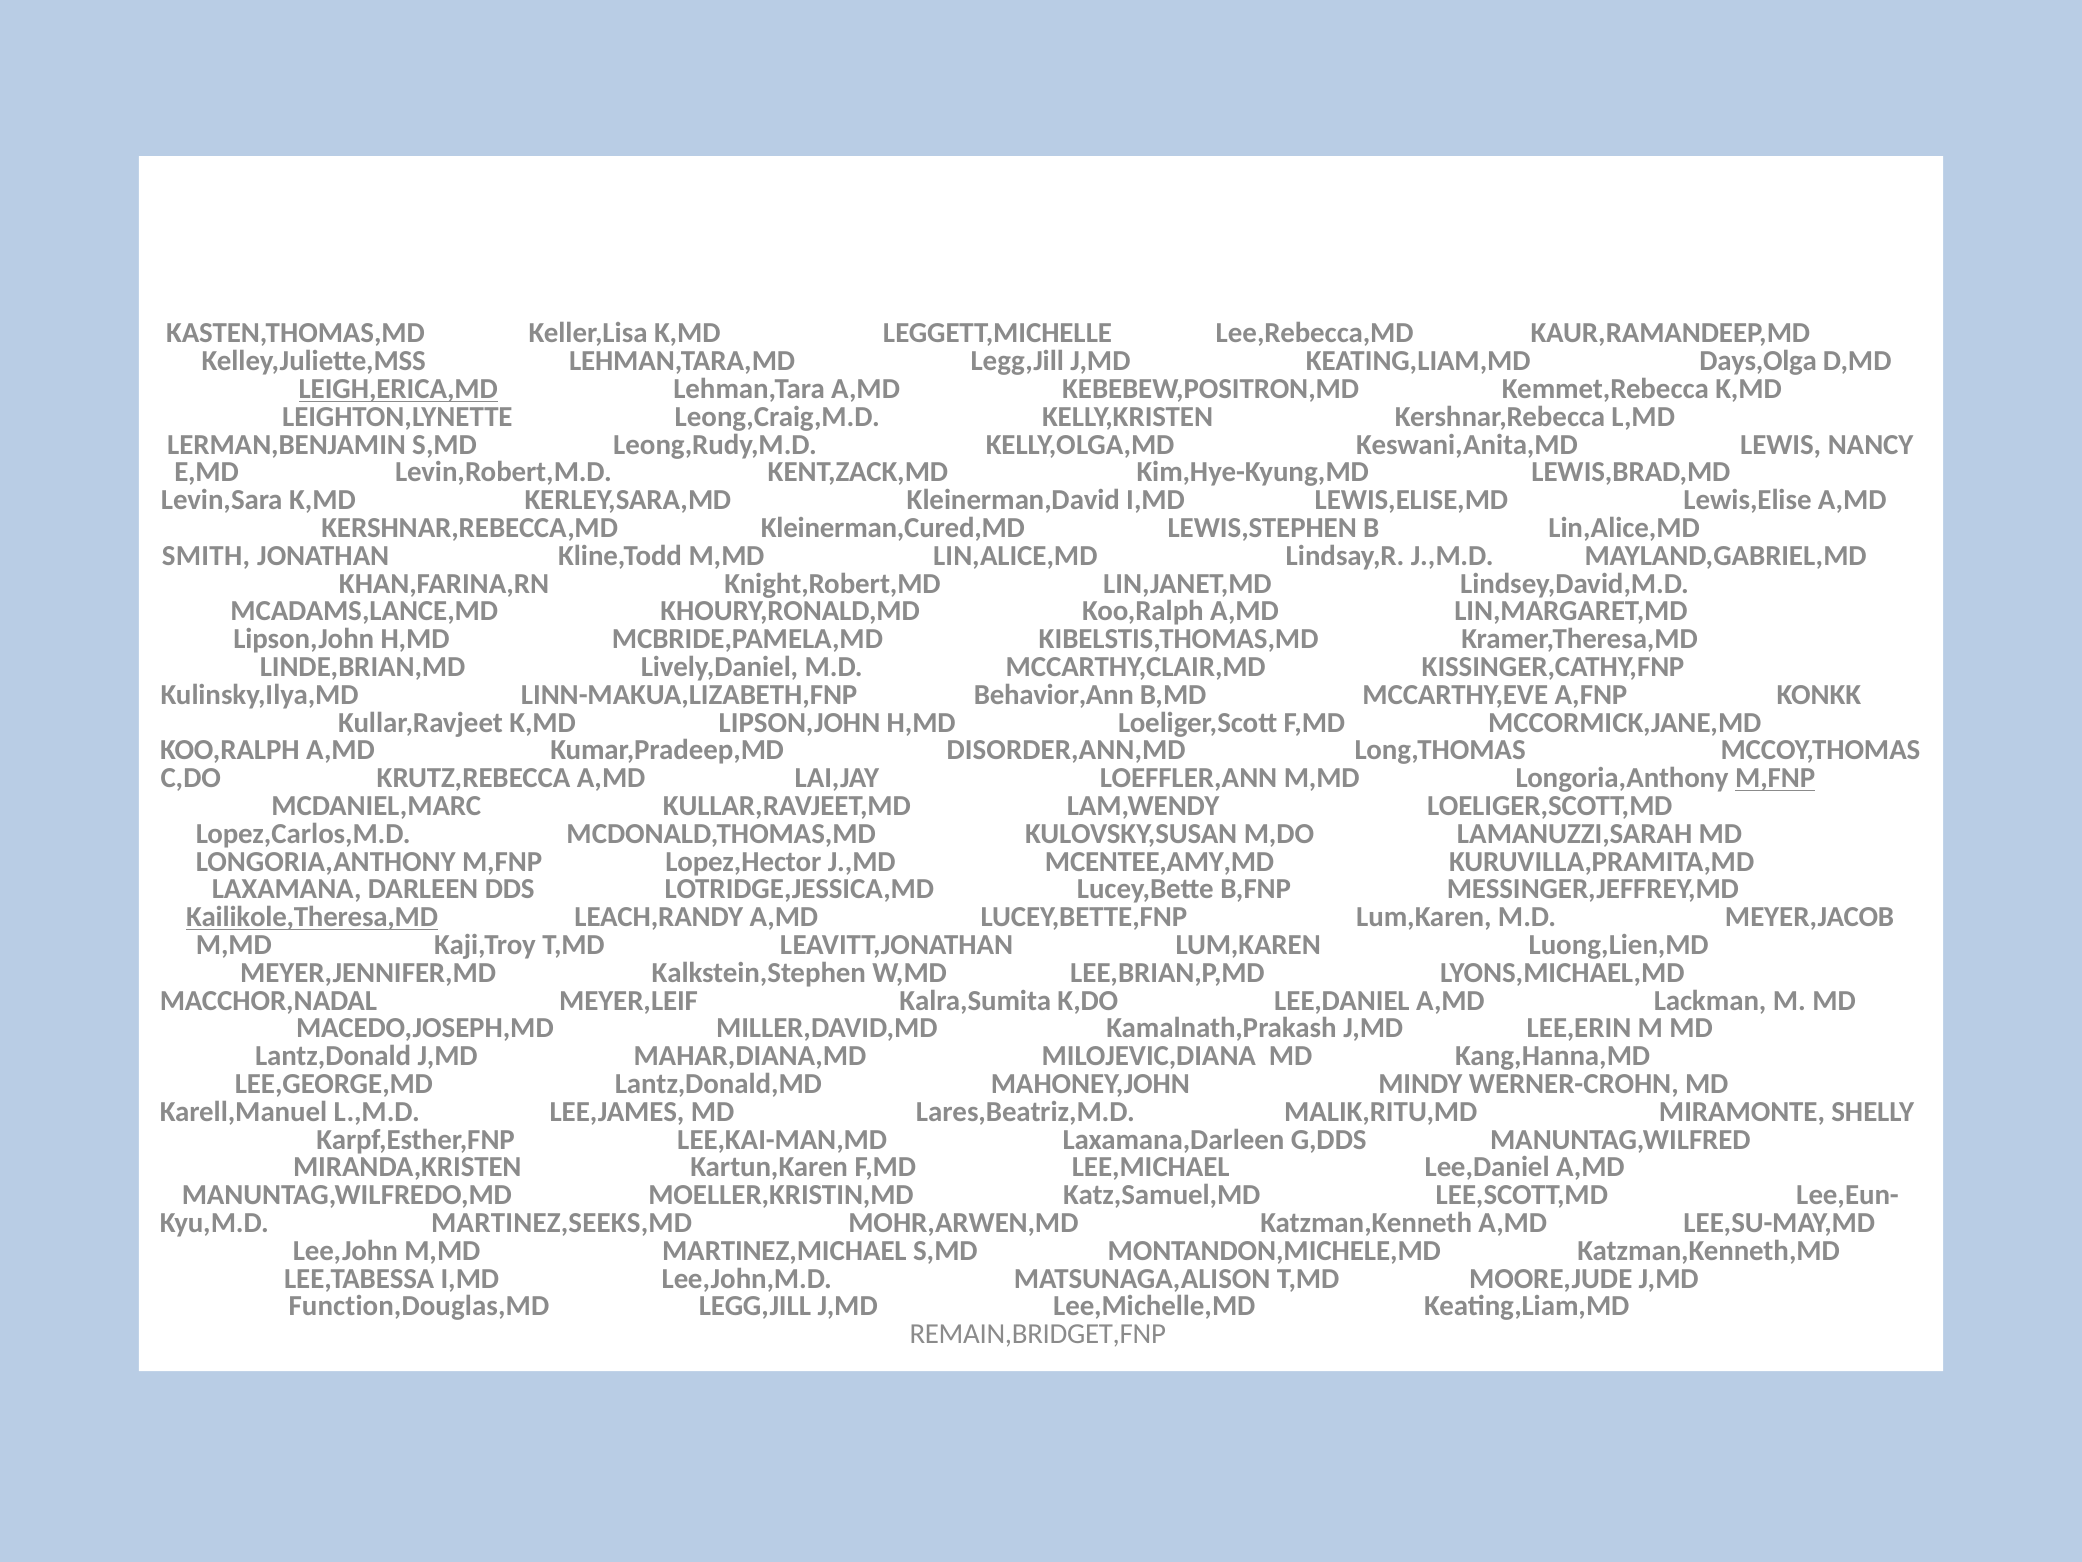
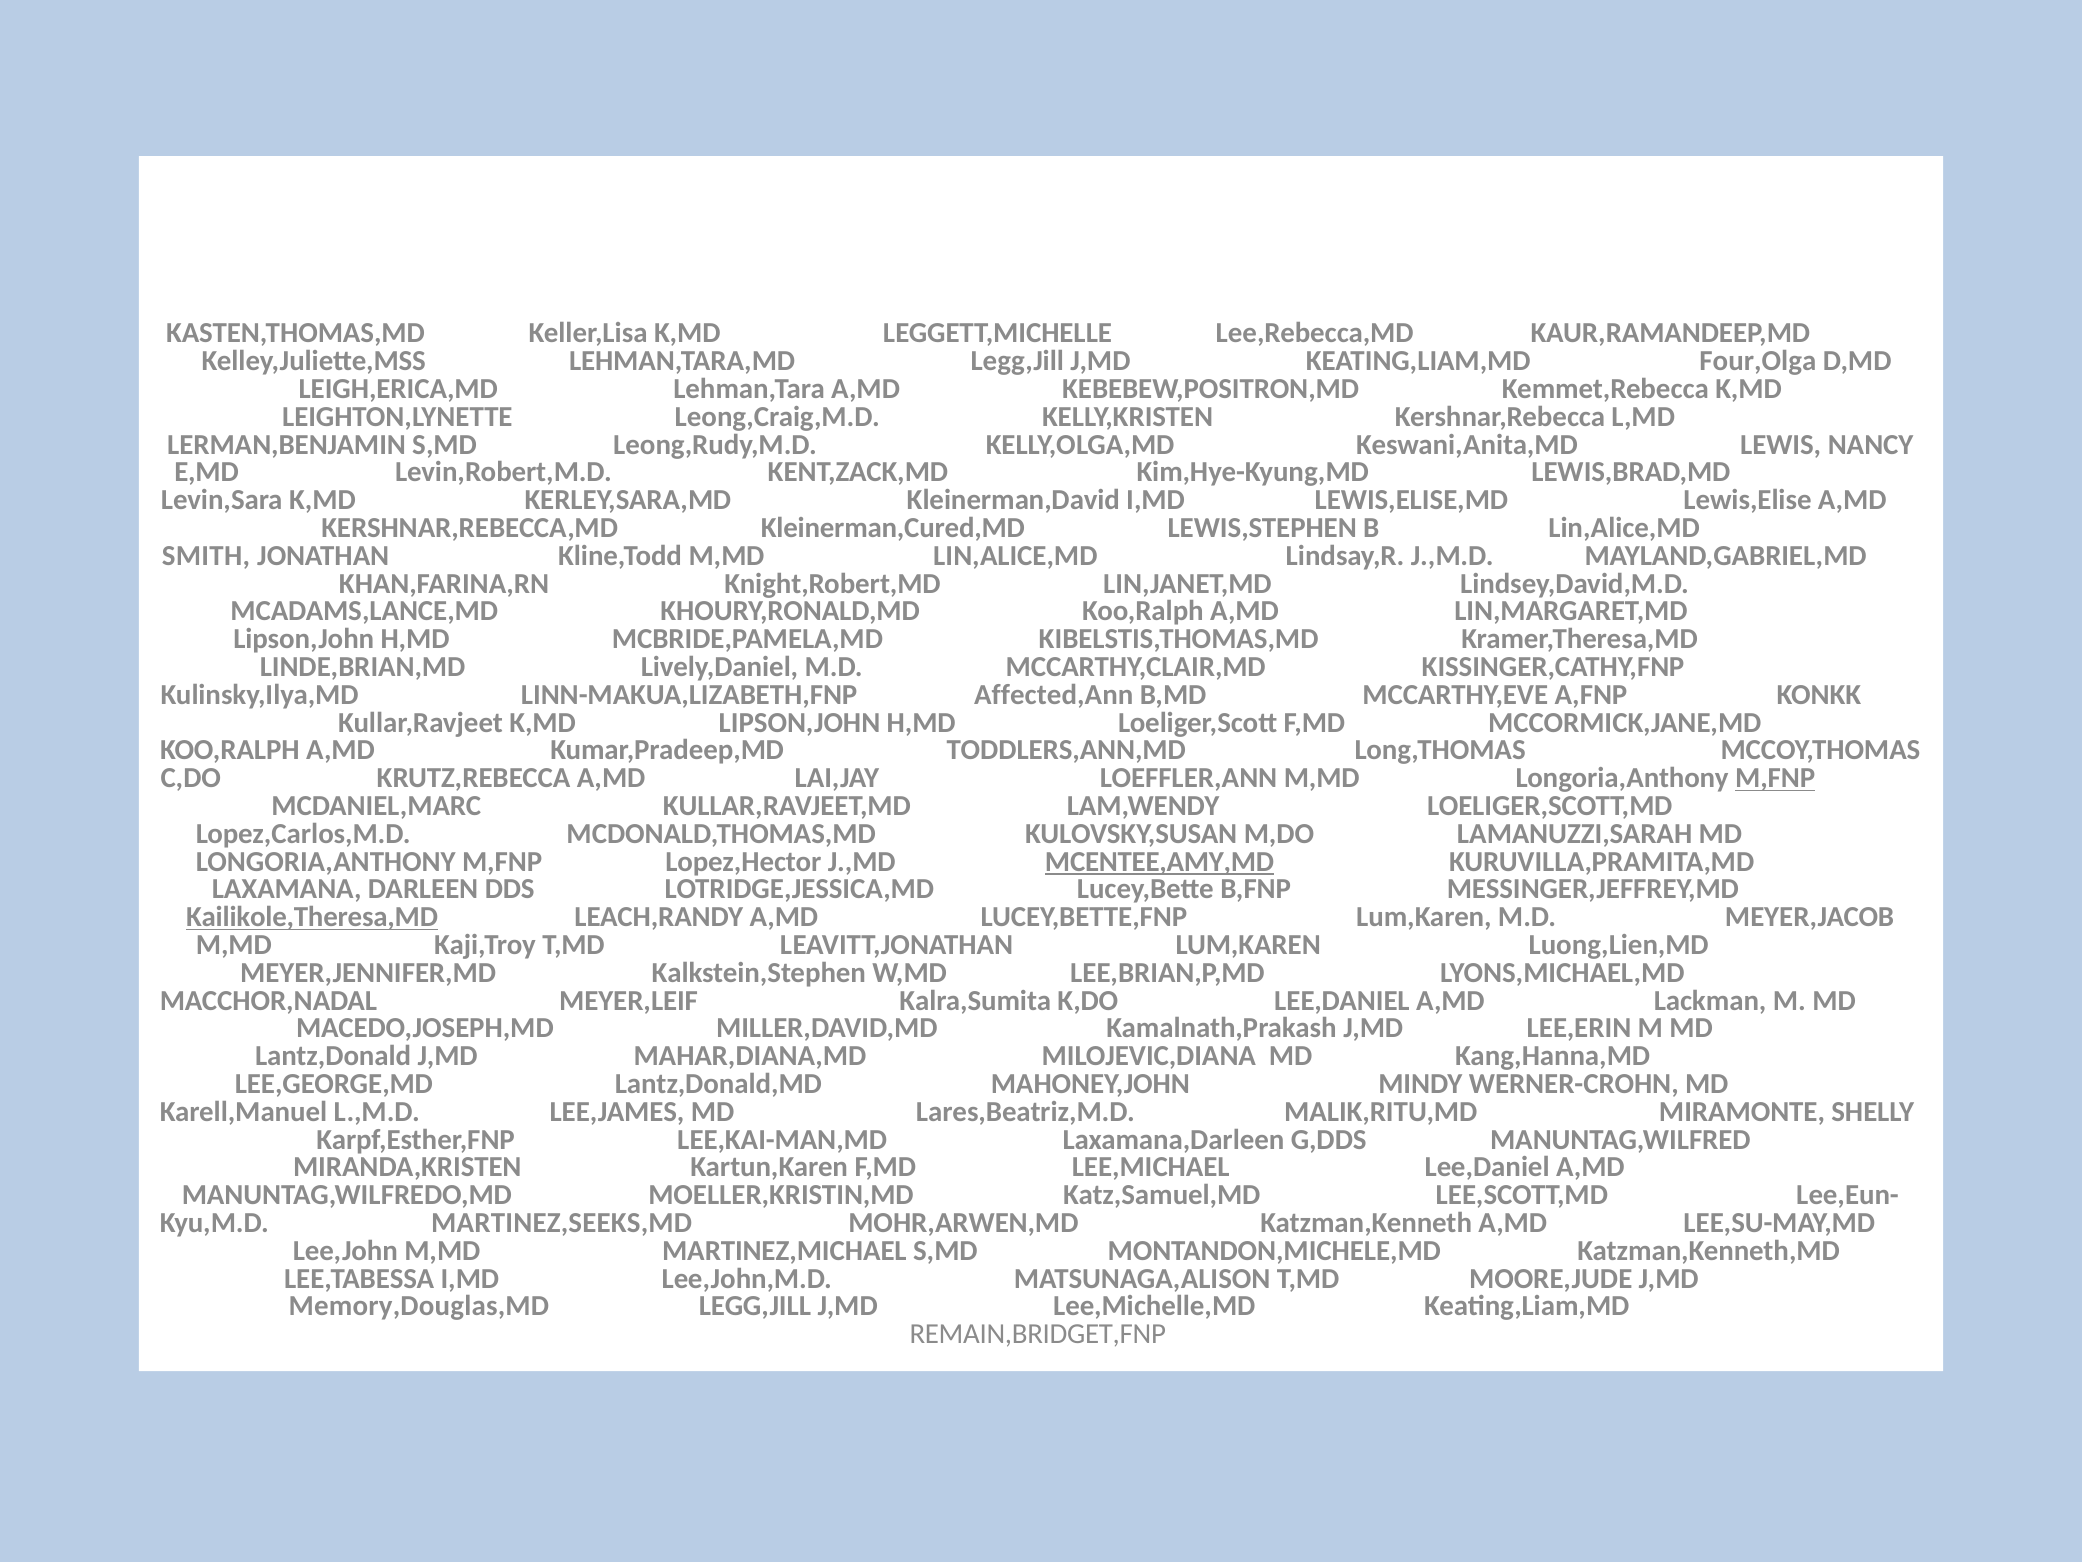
Days,Olga: Days,Olga -> Four,Olga
LEIGH,ERICA,MD underline: present -> none
Behavior,Ann: Behavior,Ann -> Affected,Ann
DISORDER,ANN,MD: DISORDER,ANN,MD -> TODDLERS,ANN,MD
MCENTEE,AMY,MD underline: none -> present
Function,Douglas,MD: Function,Douglas,MD -> Memory,Douglas,MD
